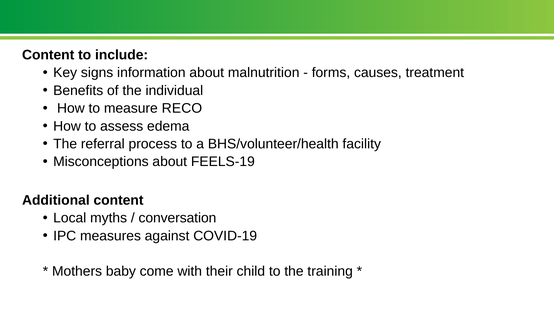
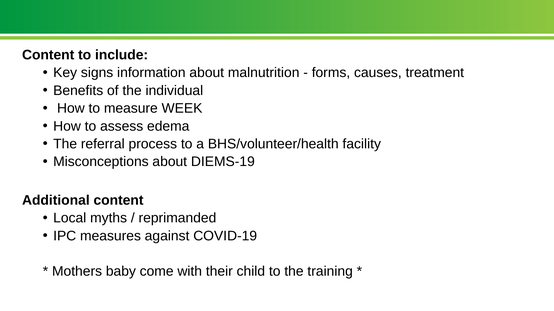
RECO: RECO -> WEEK
FEELS-19: FEELS-19 -> DIEMS-19
conversation: conversation -> reprimanded
